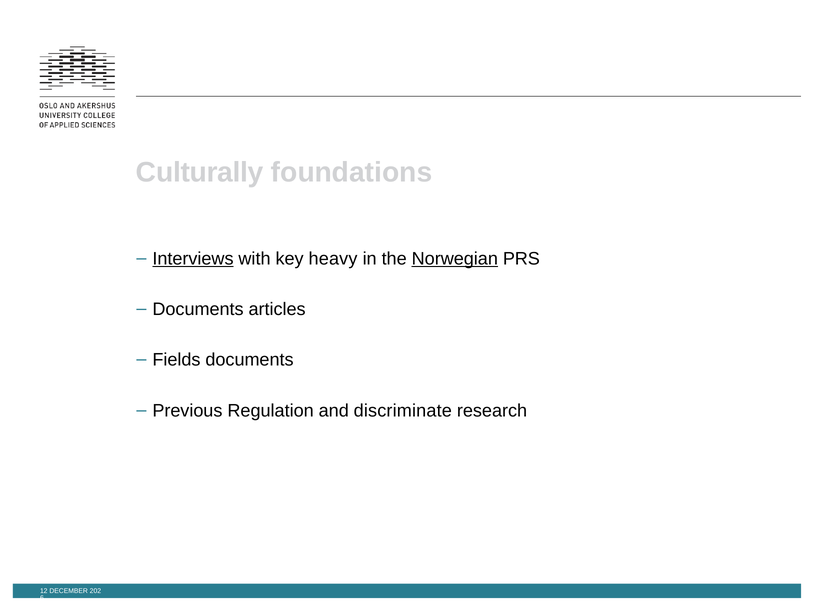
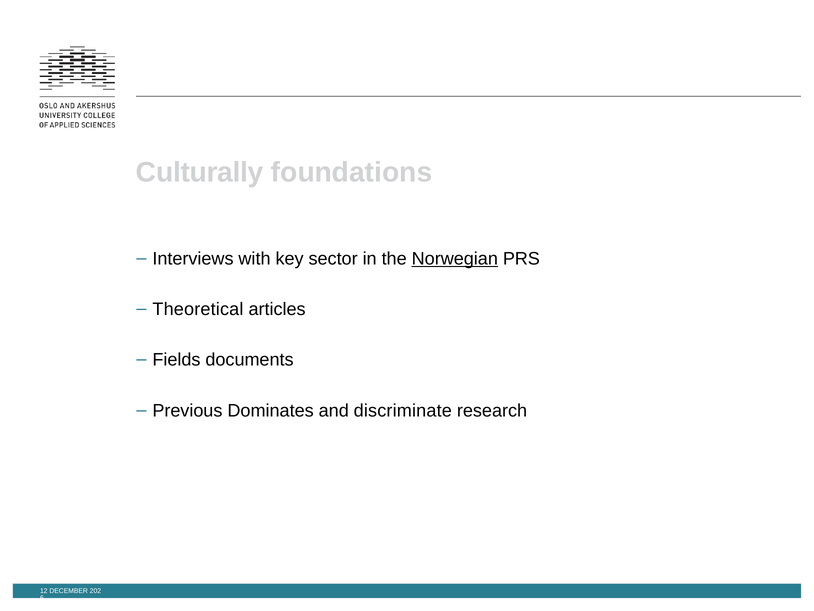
Interviews underline: present -> none
heavy: heavy -> sector
Documents at (198, 309): Documents -> Theoretical
Regulation: Regulation -> Dominates
